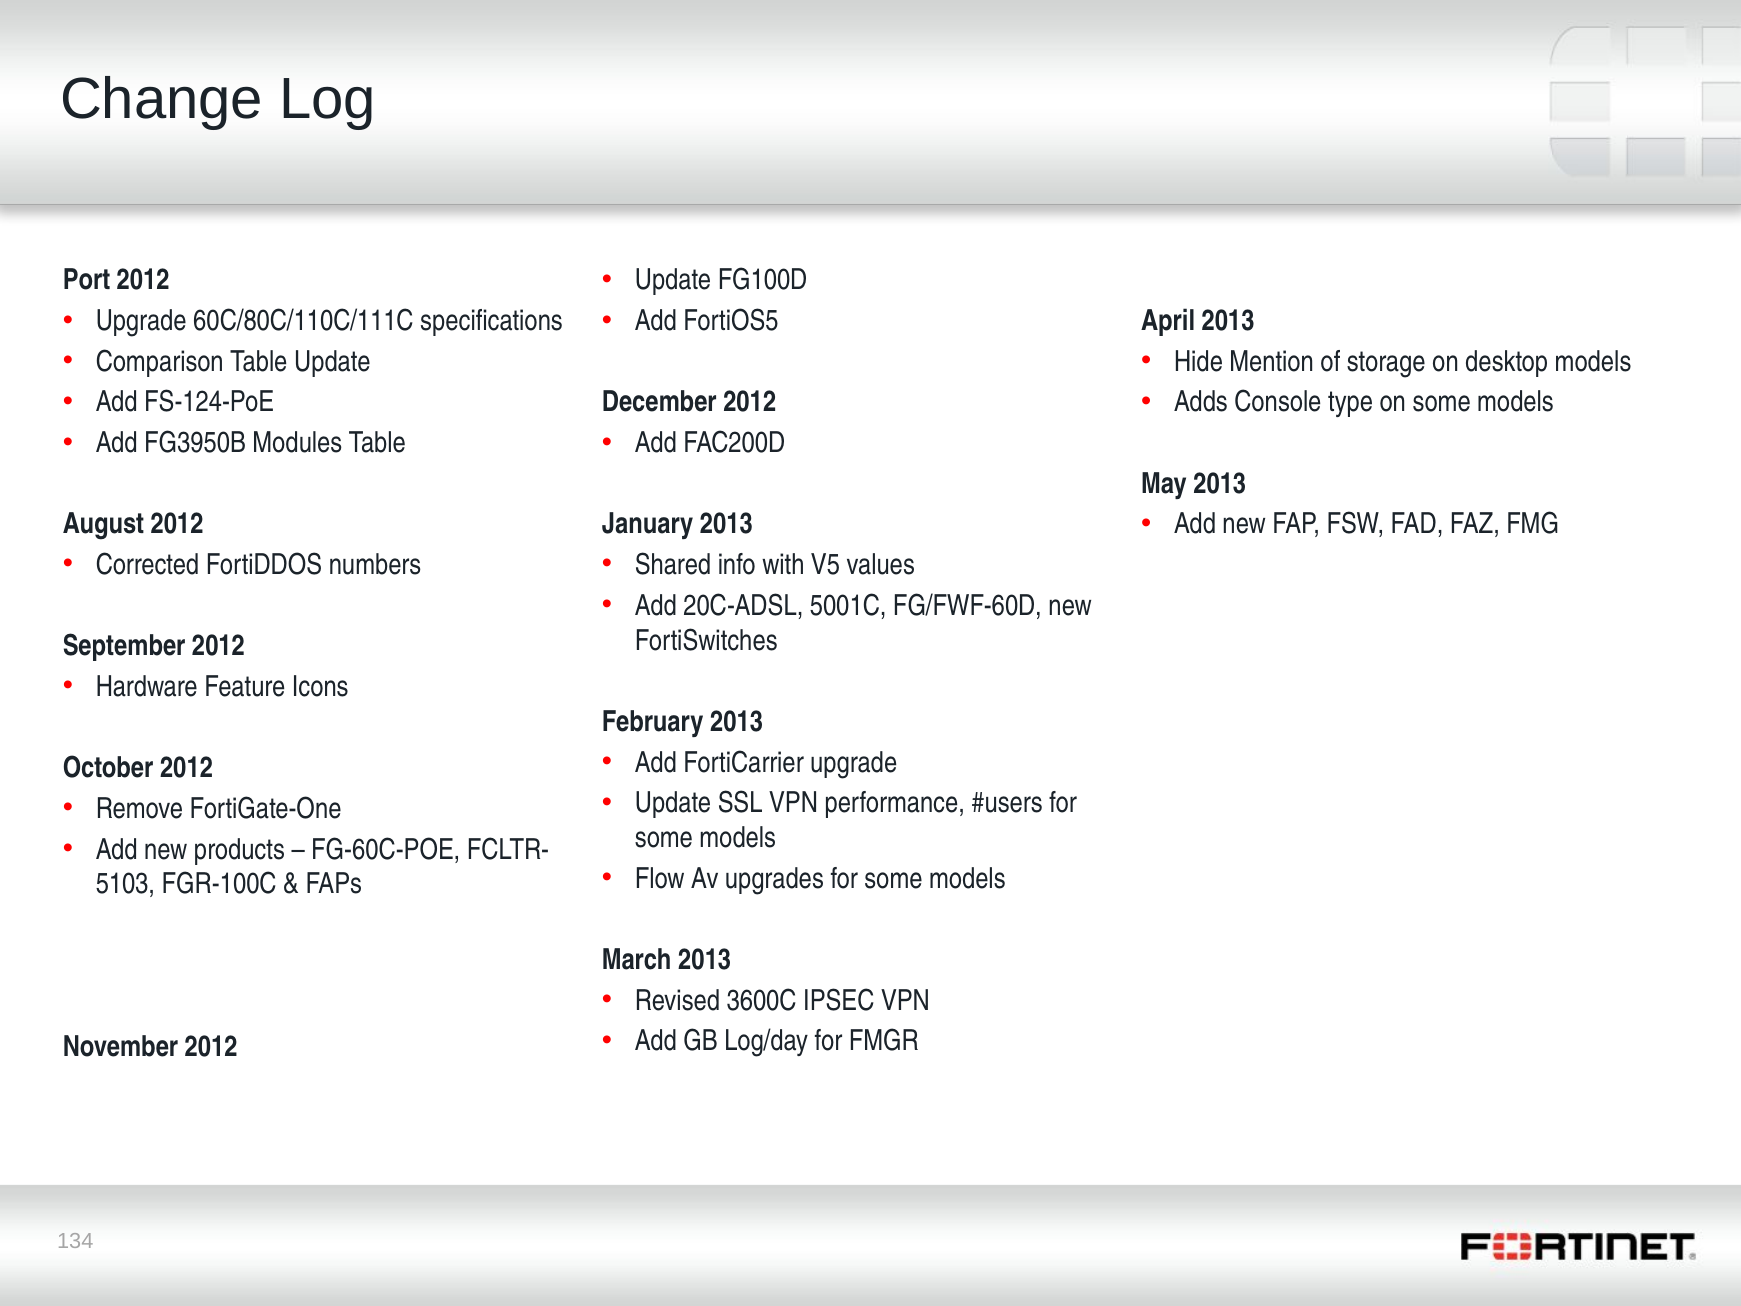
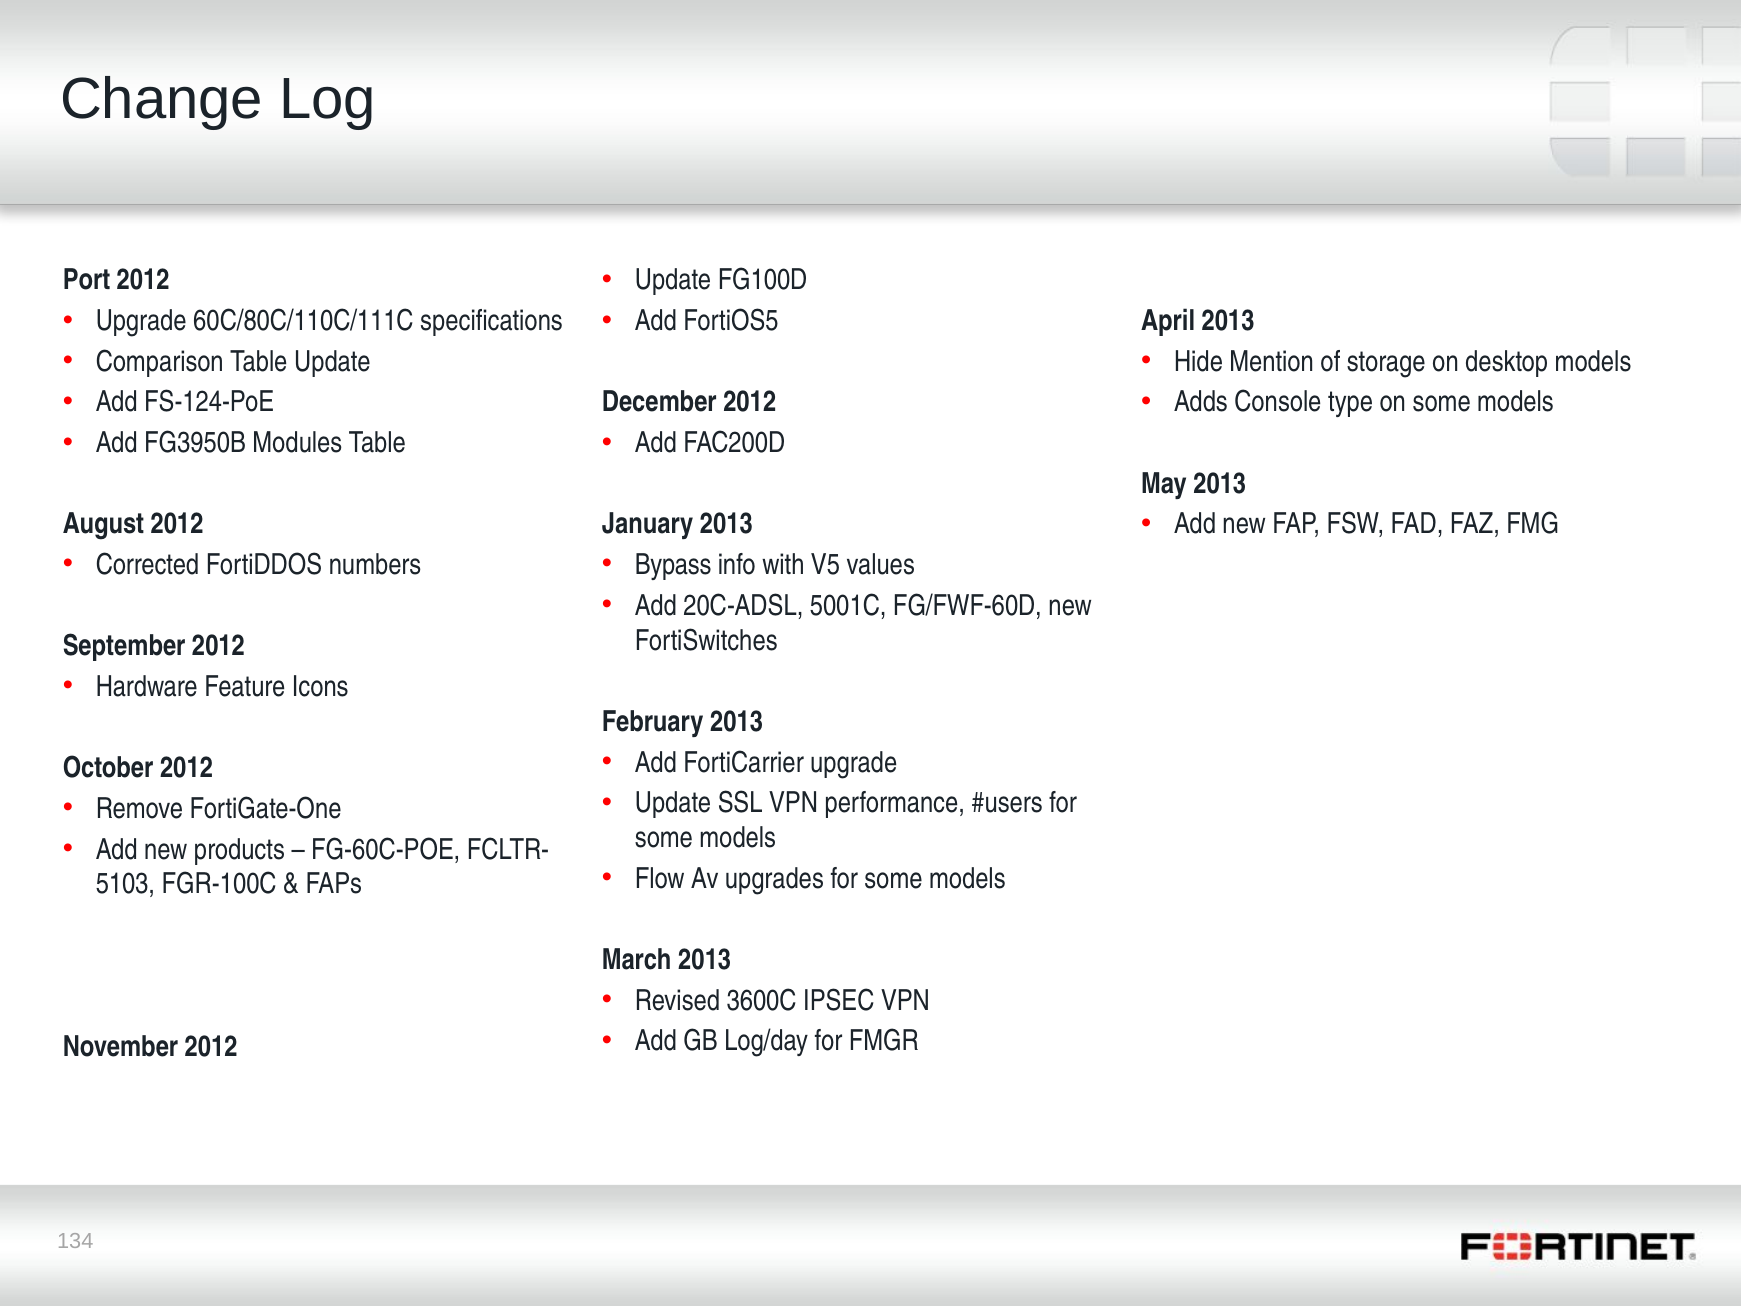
Shared: Shared -> Bypass
